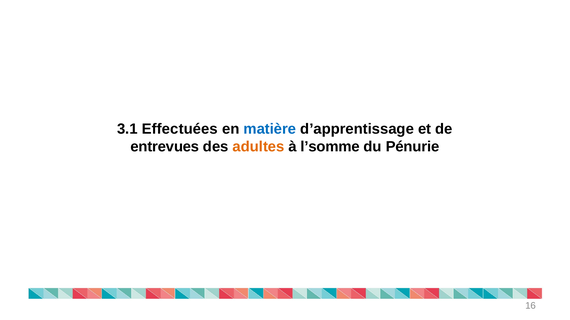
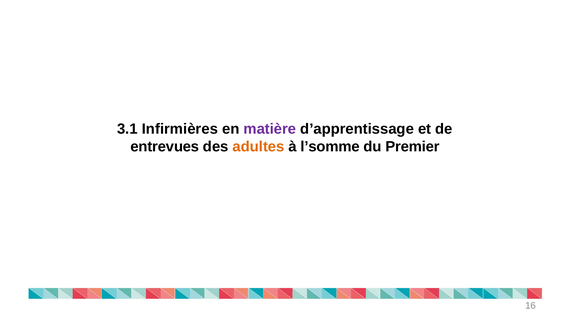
Effectuées: Effectuées -> Infirmières
matière colour: blue -> purple
Pénurie: Pénurie -> Premier
